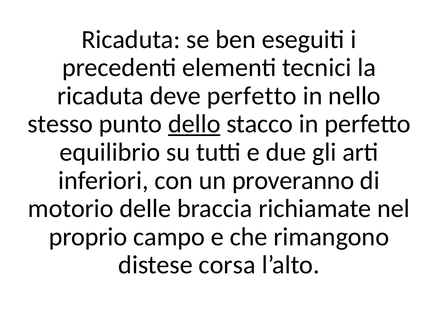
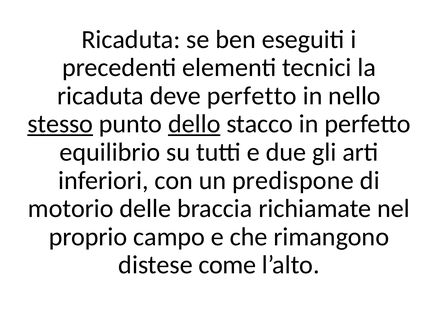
stesso underline: none -> present
proveranno: proveranno -> predispone
corsa: corsa -> come
